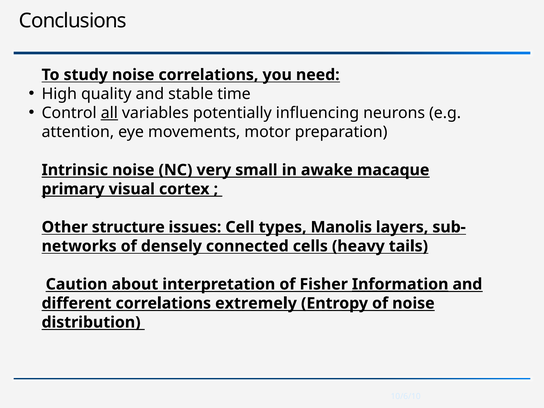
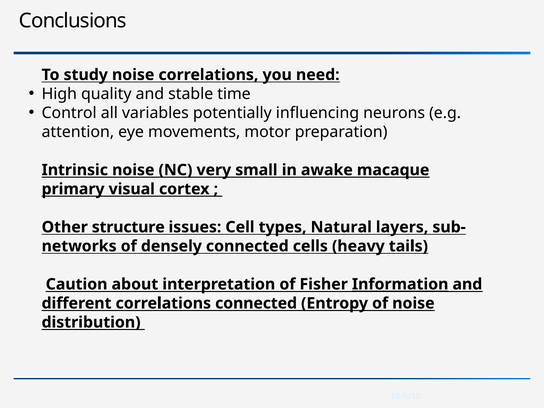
all underline: present -> none
Manolis: Manolis -> Natural
correlations extremely: extremely -> connected
